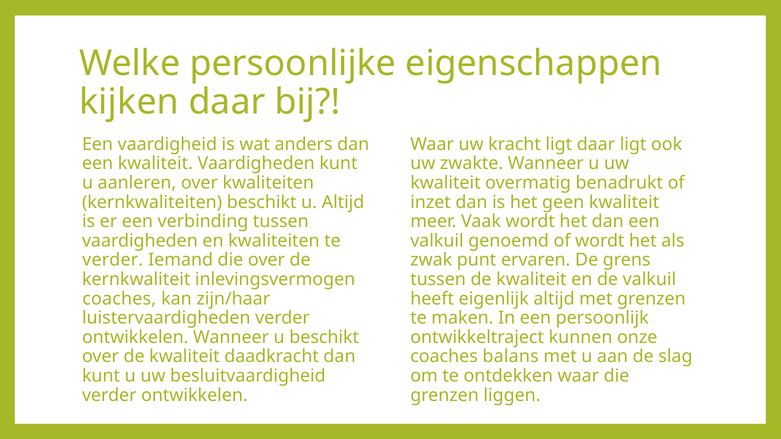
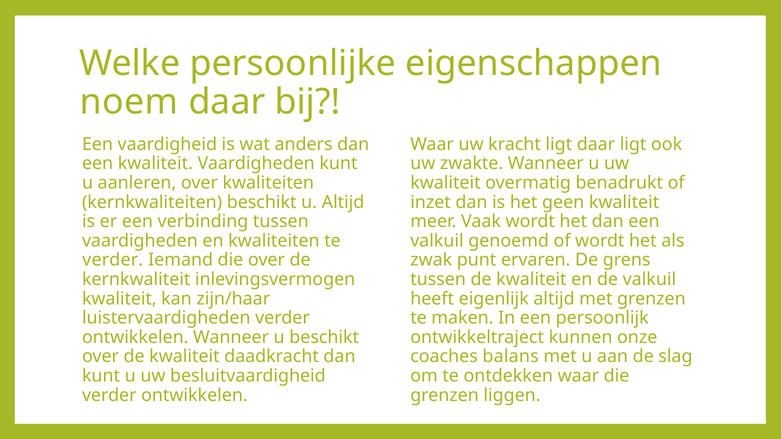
kijken: kijken -> noem
coaches at (119, 299): coaches -> kwaliteit
